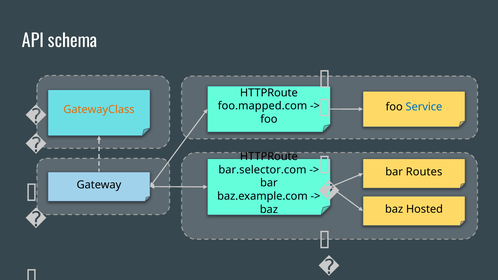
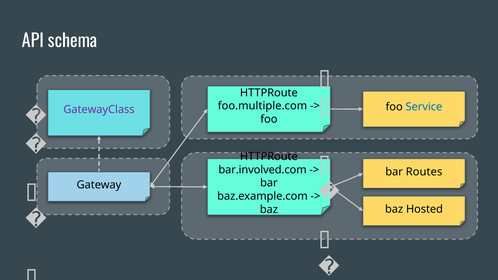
foo.mapped.com: foo.mapped.com -> foo.multiple.com
GatewayClass colour: orange -> purple
bar.selector.com: bar.selector.com -> bar.involved.com
